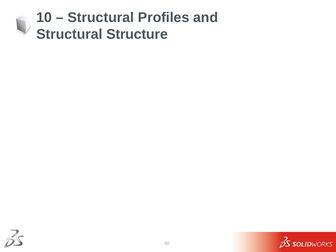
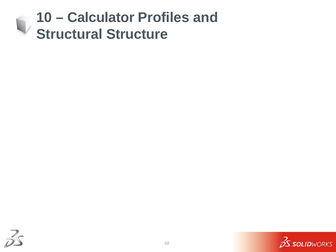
Structural at (101, 17): Structural -> Calculator
